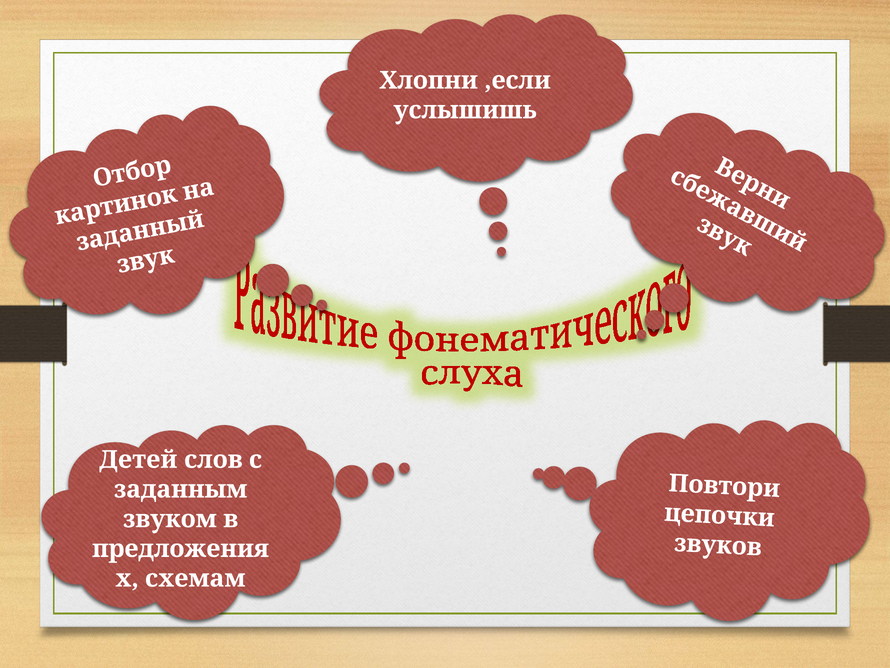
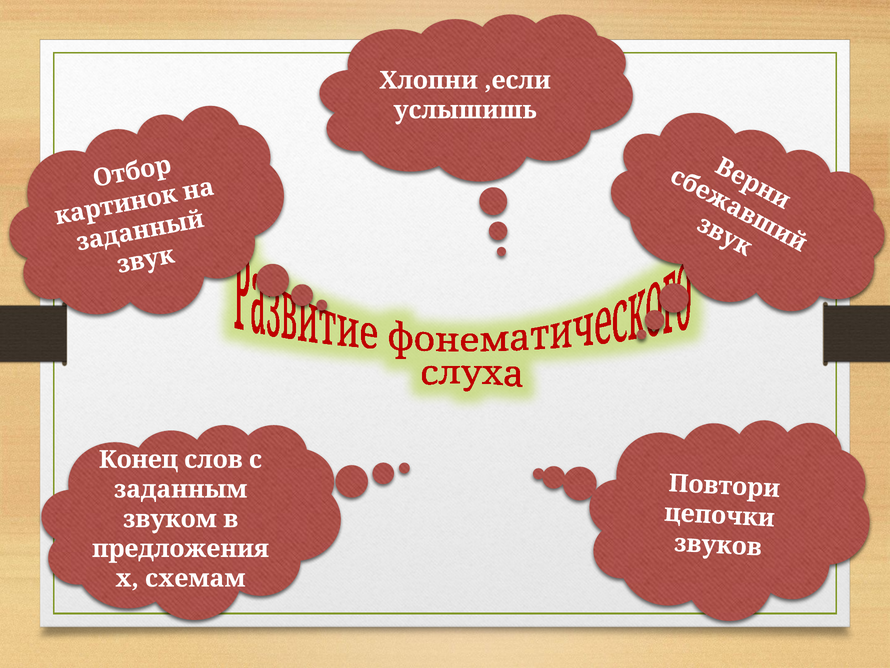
Детей: Детей -> Конец
